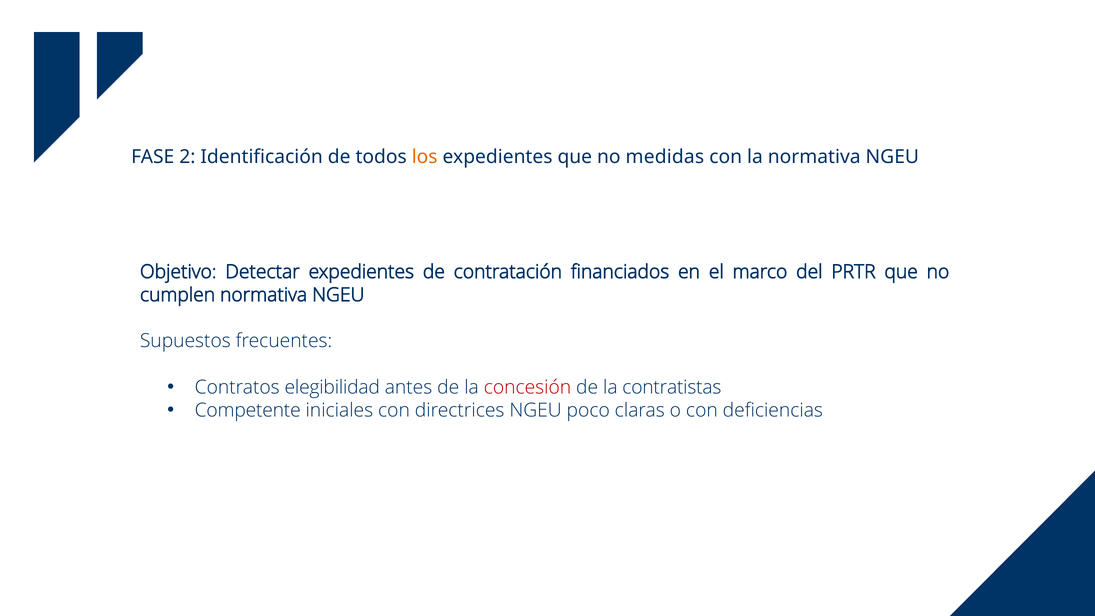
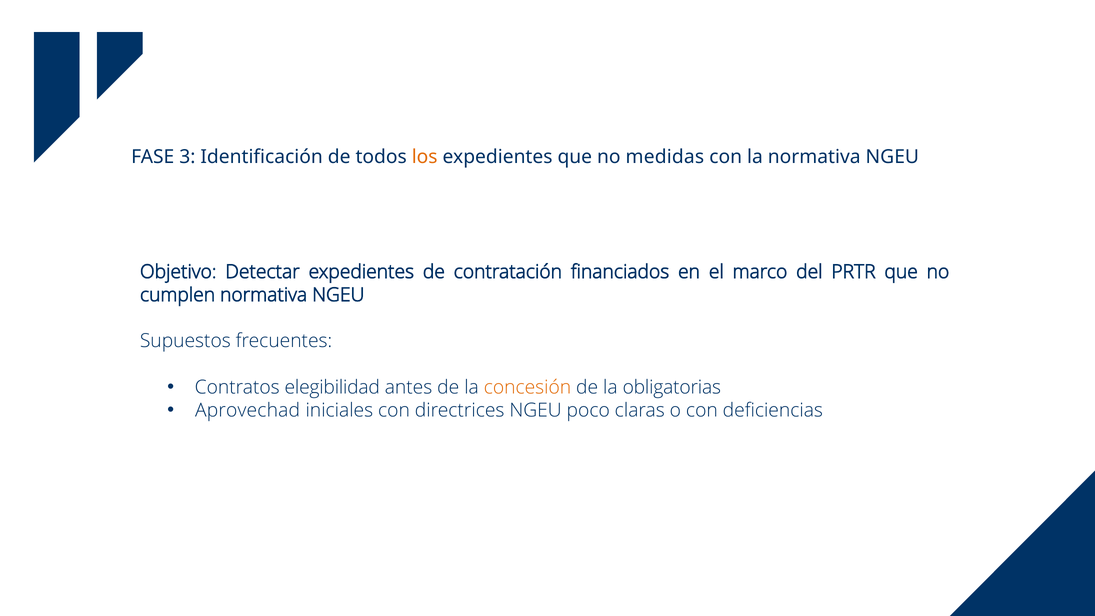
2: 2 -> 3
concesión colour: red -> orange
contratistas: contratistas -> obligatorias
Competente: Competente -> Aprovechad
